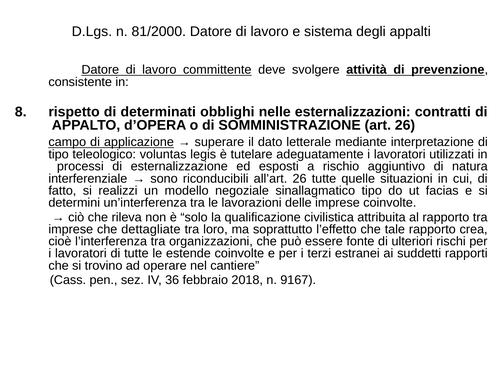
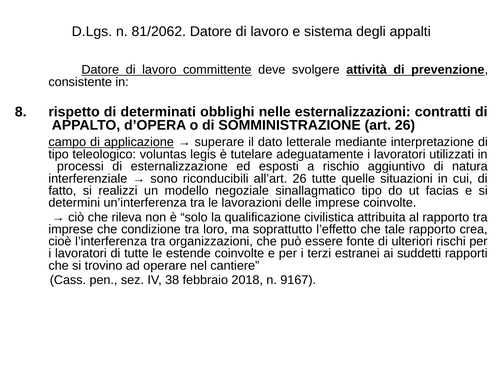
81/2000: 81/2000 -> 81/2062
dettagliate: dettagliate -> condizione
36: 36 -> 38
